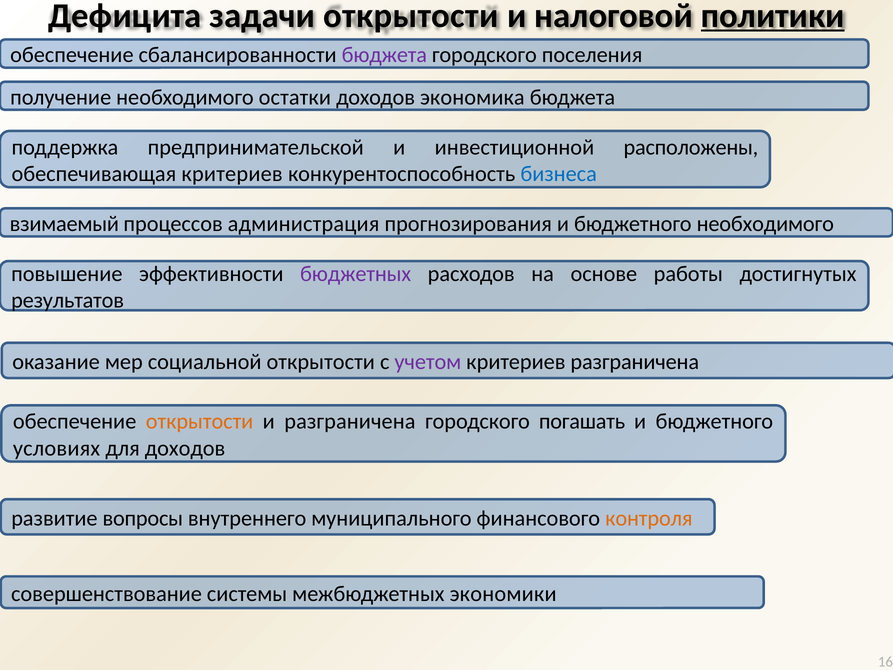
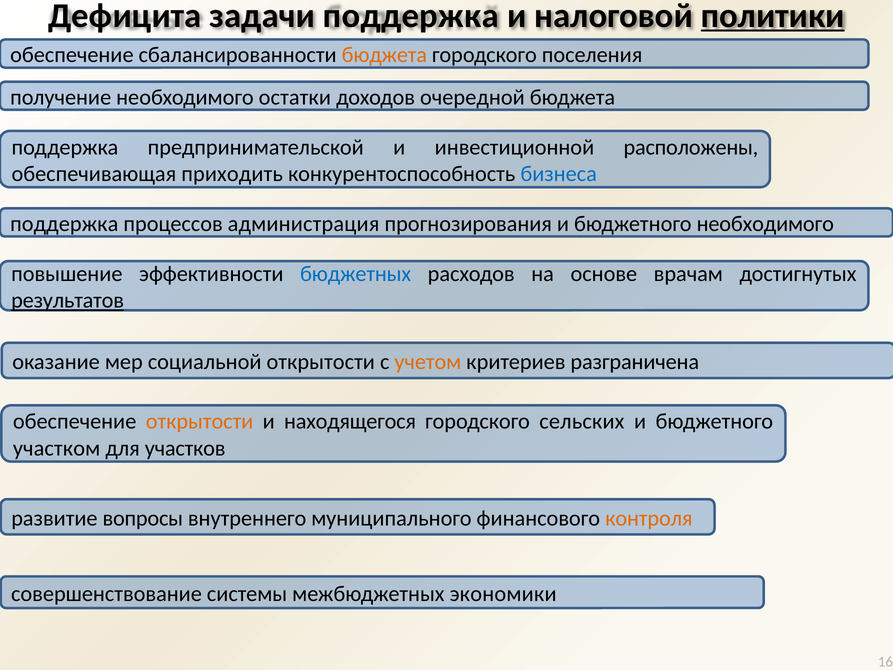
задачи открытости: открытости -> поддержка
бюджета at (384, 55) colour: purple -> orange
экономика: экономика -> очередной
обеспечивающая критериев: критериев -> приходить
взимаемый at (64, 224): взимаемый -> поддержка
бюджетных colour: purple -> blue
работы: работы -> врачам
результатов underline: none -> present
учетом colour: purple -> orange
и разграничена: разграничена -> находящегося
погашать: погашать -> сельских
условиях: условиях -> участком
для доходов: доходов -> участков
